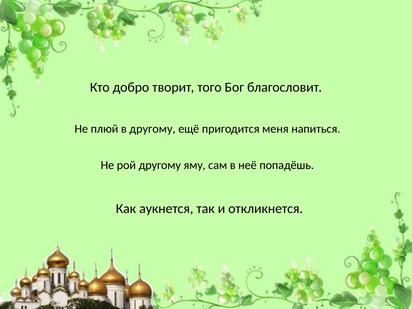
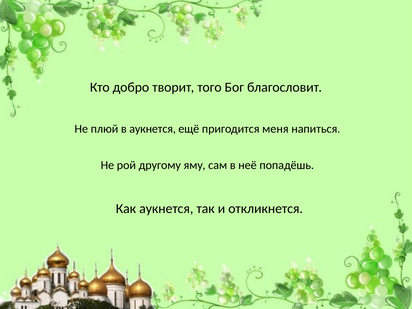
в другому: другому -> аукнется
